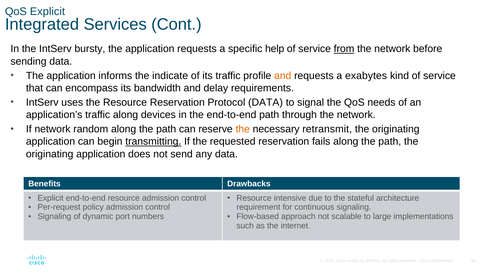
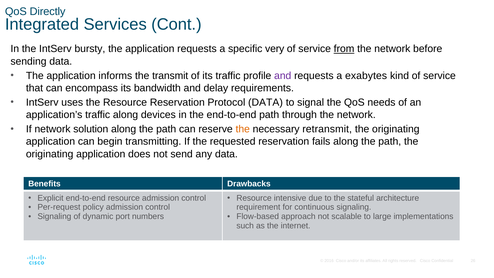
QoS Explicit: Explicit -> Directly
help: help -> very
indicate: indicate -> transmit
and at (283, 76) colour: orange -> purple
random: random -> solution
transmitting underline: present -> none
